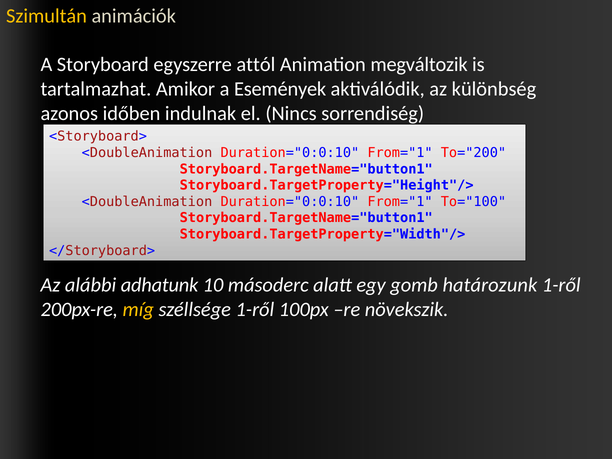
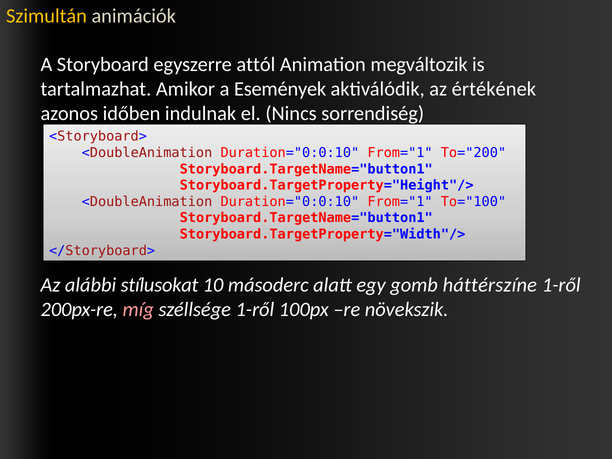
különbség: különbség -> értékének
adhatunk: adhatunk -> stílusokat
határozunk: határozunk -> háttérszíne
míg colour: yellow -> pink
